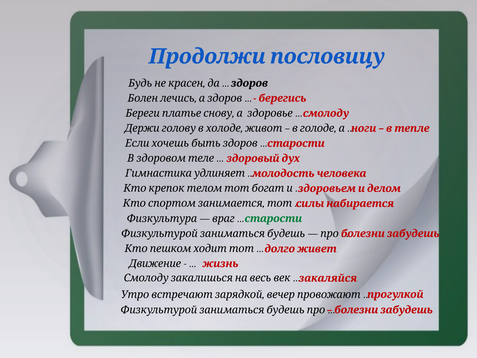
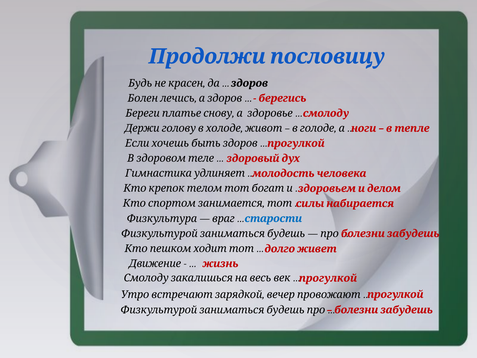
старости at (296, 143): старости -> прогулкой
старости at (273, 218) colour: green -> blue
закаляйся at (328, 278): закаляйся -> прогулкой
